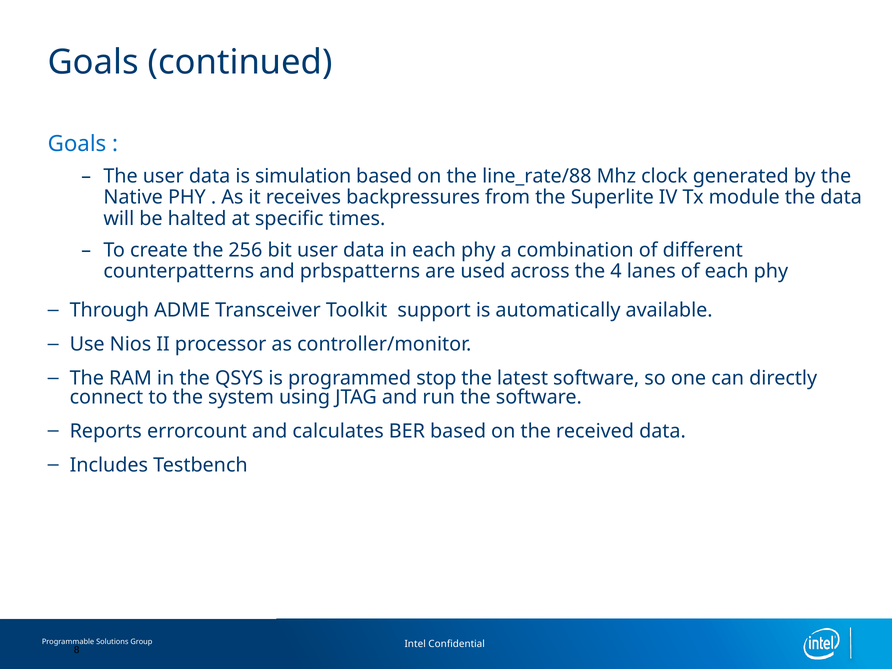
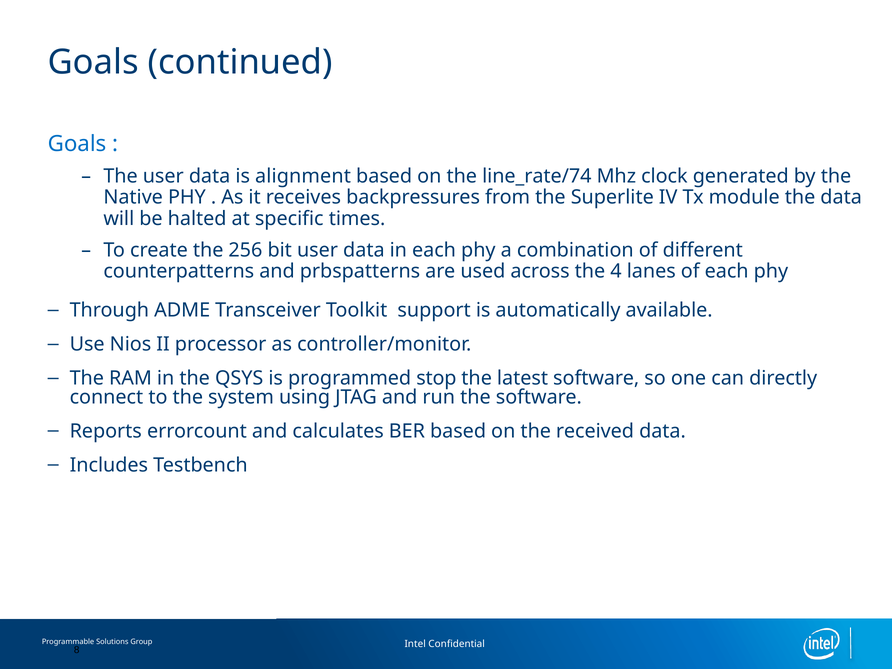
simulation: simulation -> alignment
line_rate/88: line_rate/88 -> line_rate/74
